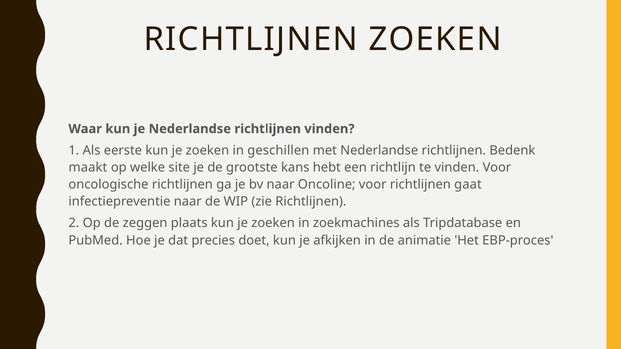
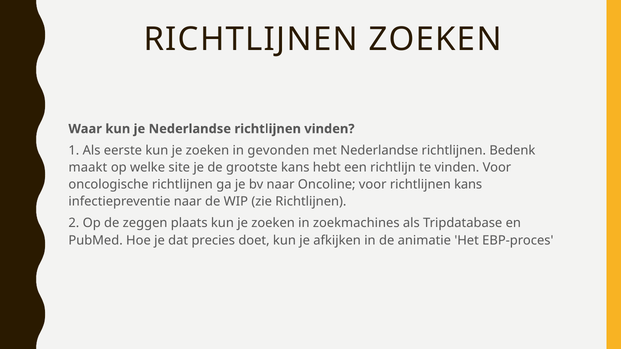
geschillen: geschillen -> gevonden
richtlijnen gaat: gaat -> kans
